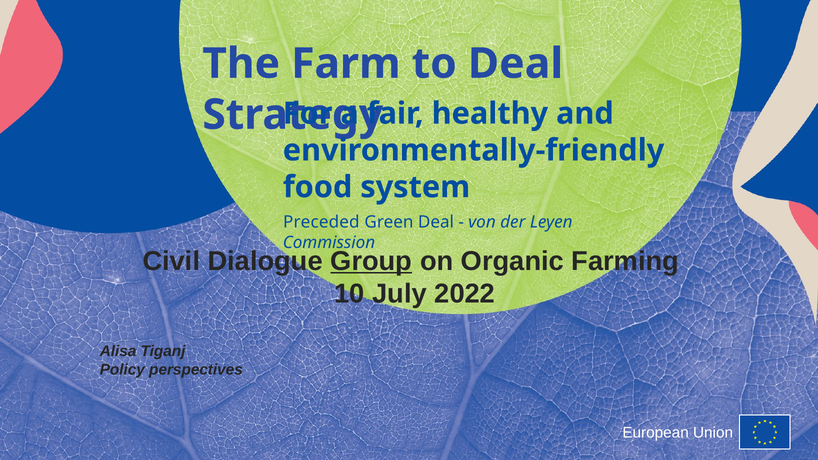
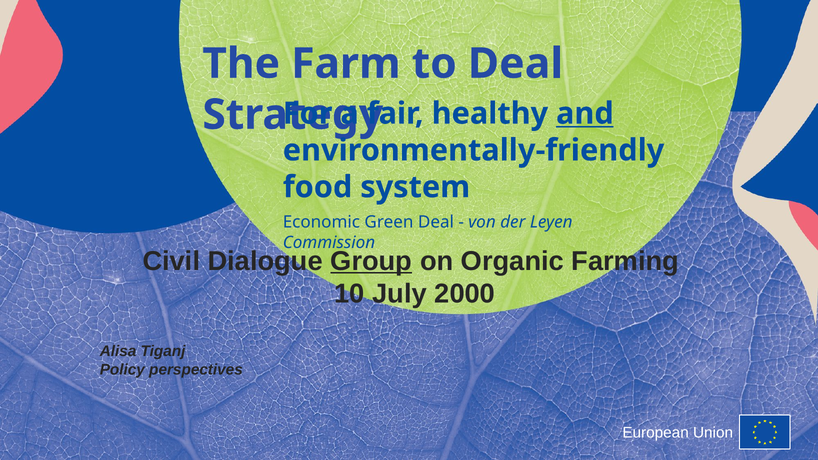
and underline: none -> present
Preceded: Preceded -> Economic
2022: 2022 -> 2000
